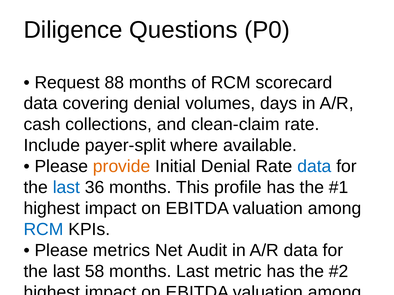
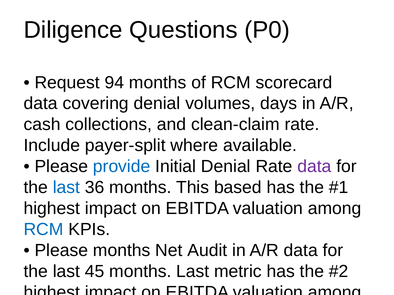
88: 88 -> 94
provide at (122, 167) colour: orange -> blue
data at (314, 167) colour: blue -> purple
profile: profile -> based
Please metrics: metrics -> months
58: 58 -> 45
